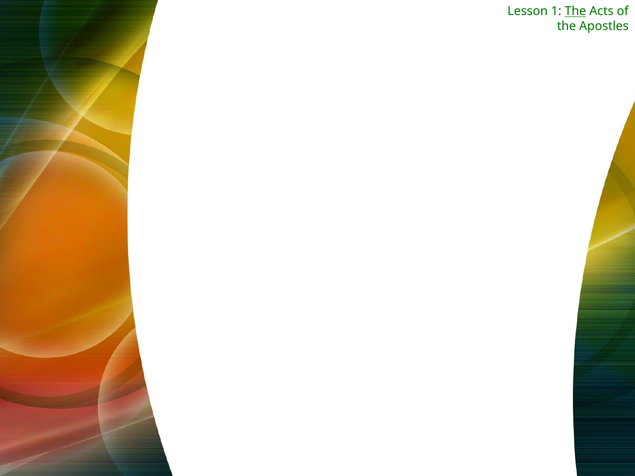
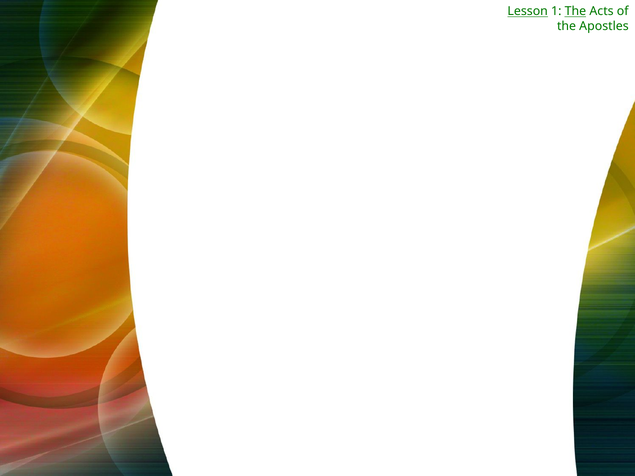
Lesson underline: none -> present
